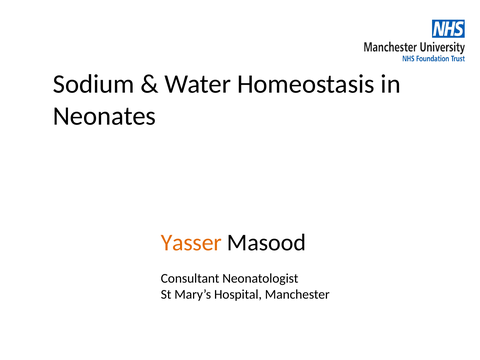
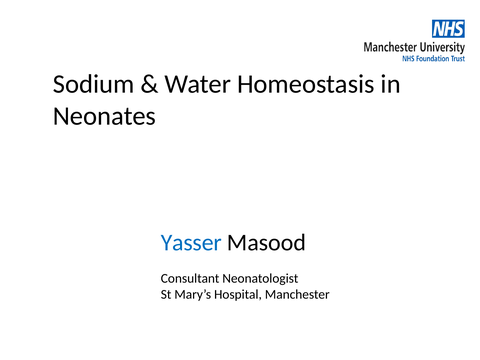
Yasser colour: orange -> blue
